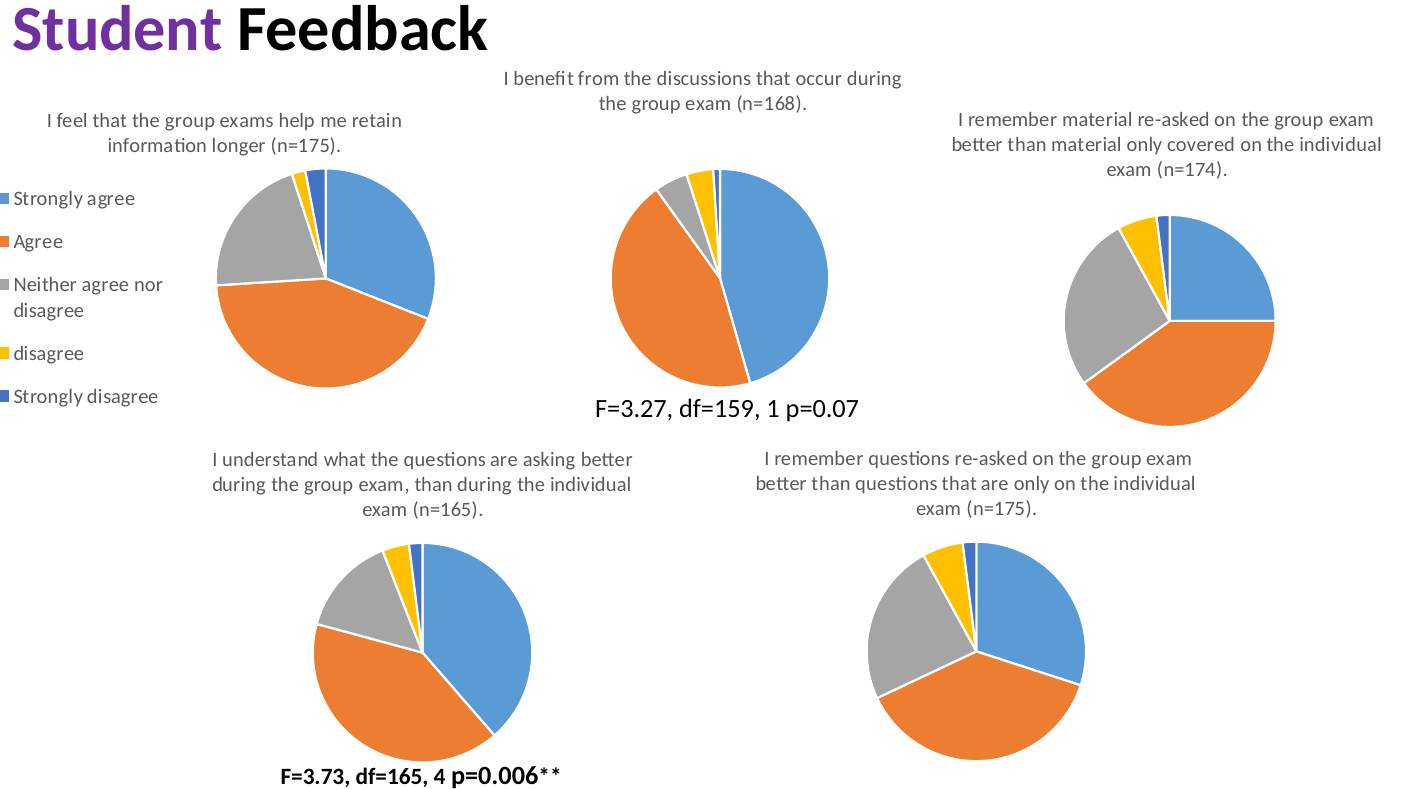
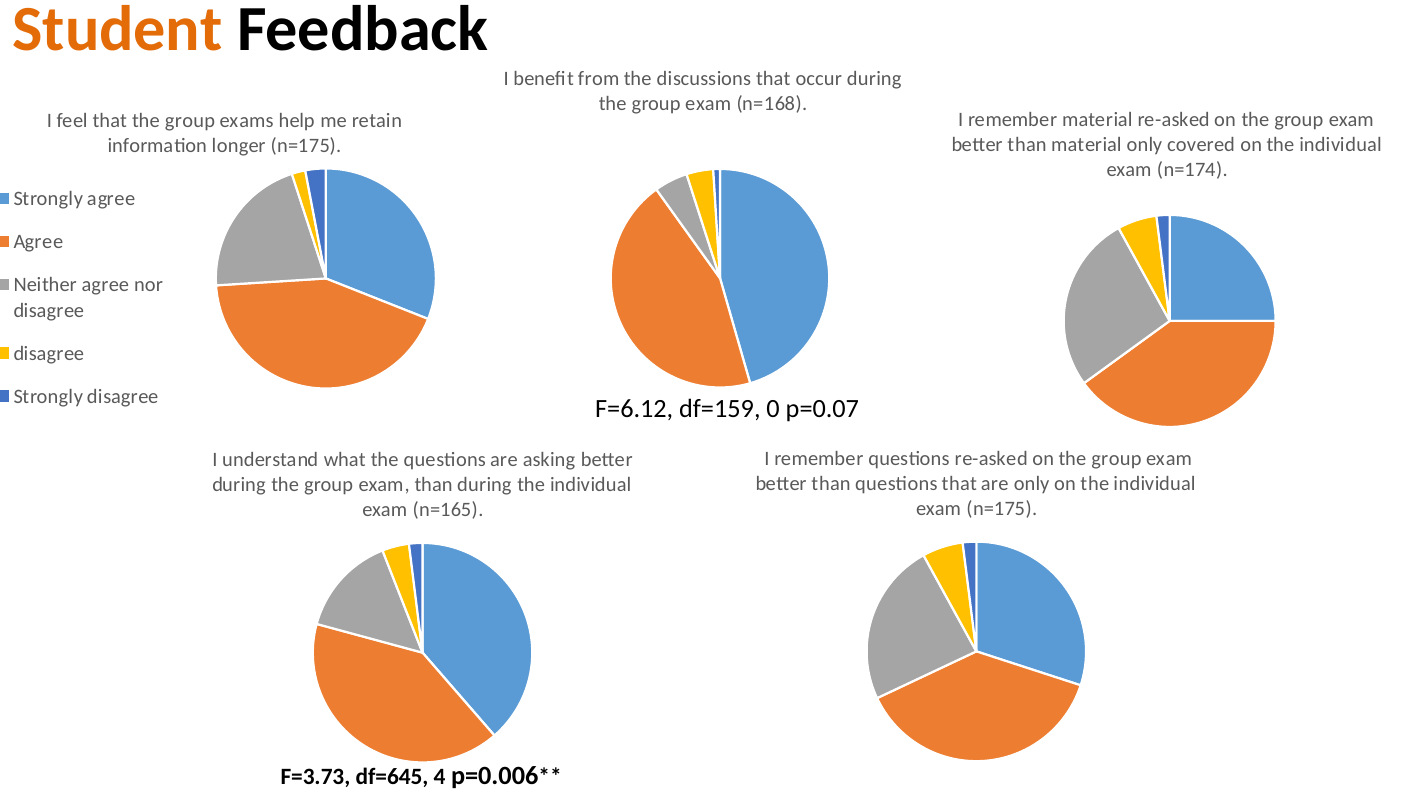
Student colour: purple -> orange
F=3.27: F=3.27 -> F=6.12
1: 1 -> 0
df=165: df=165 -> df=645
